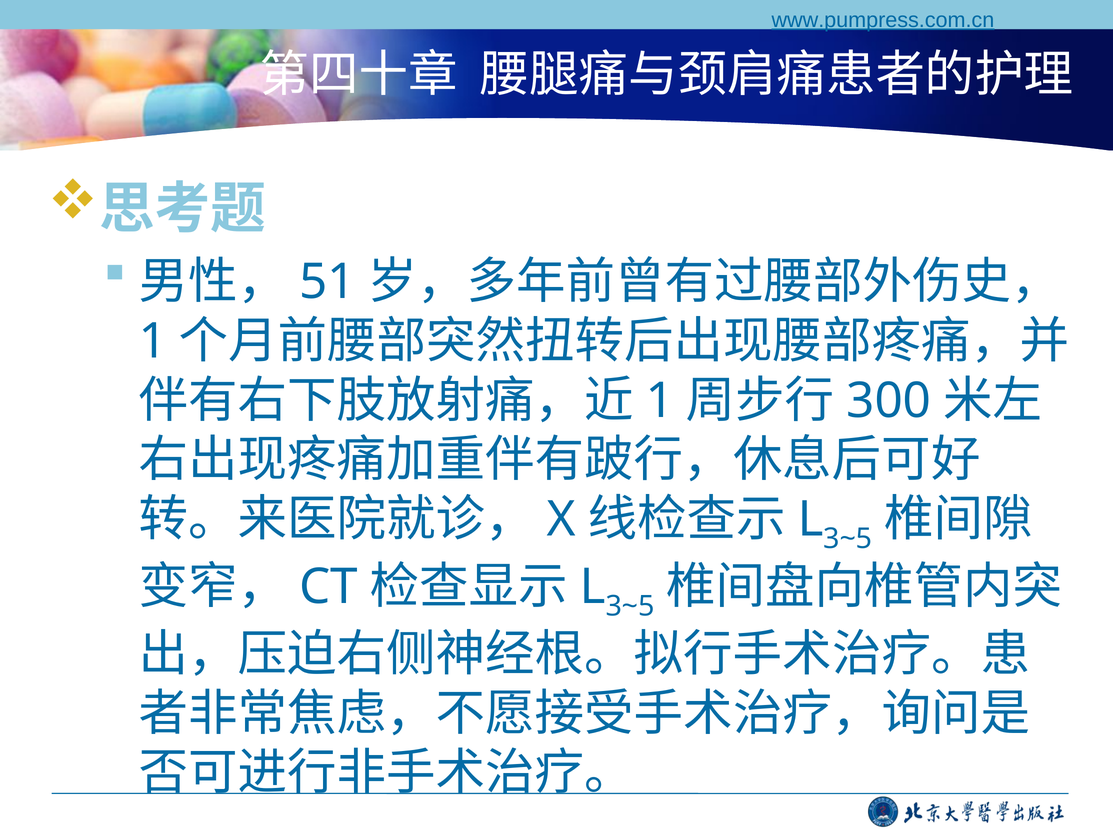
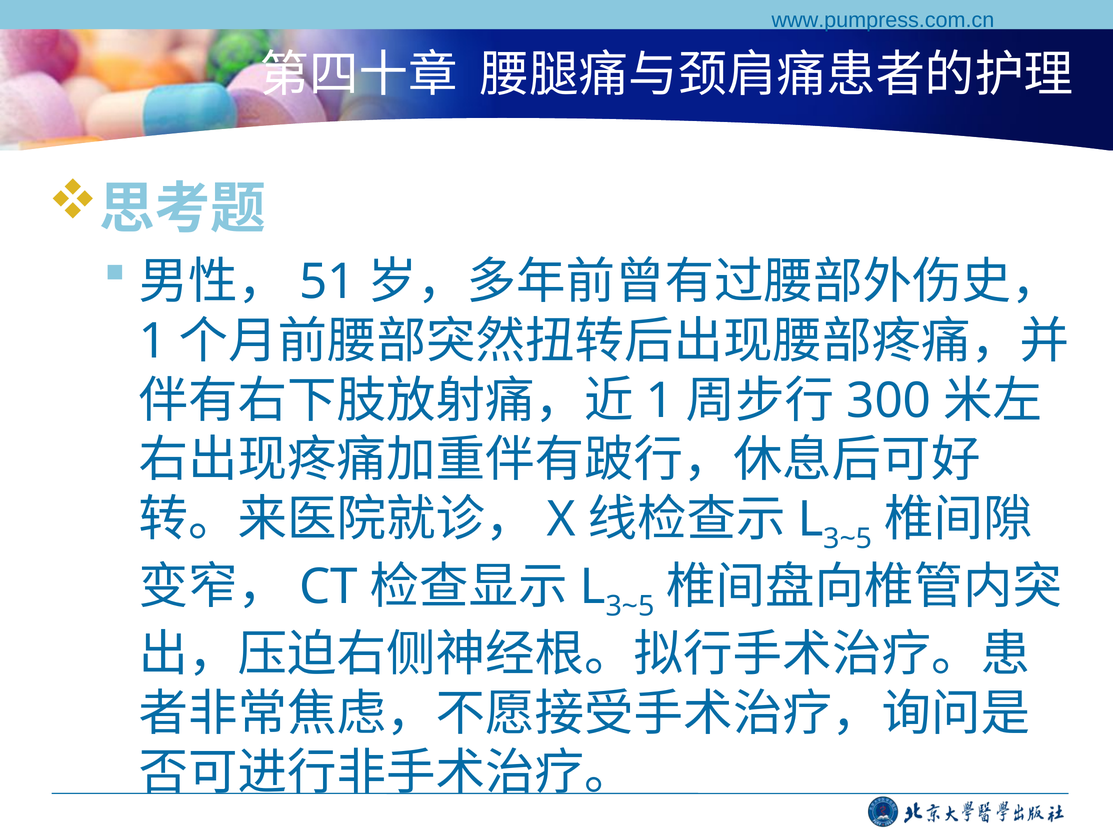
www.pumpress.com.cn underline: present -> none
